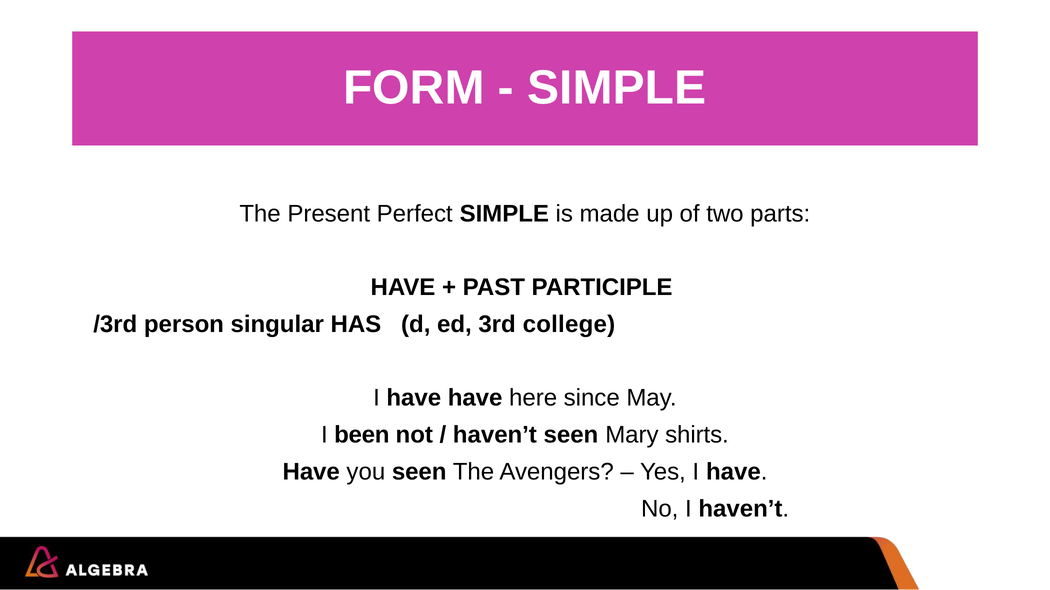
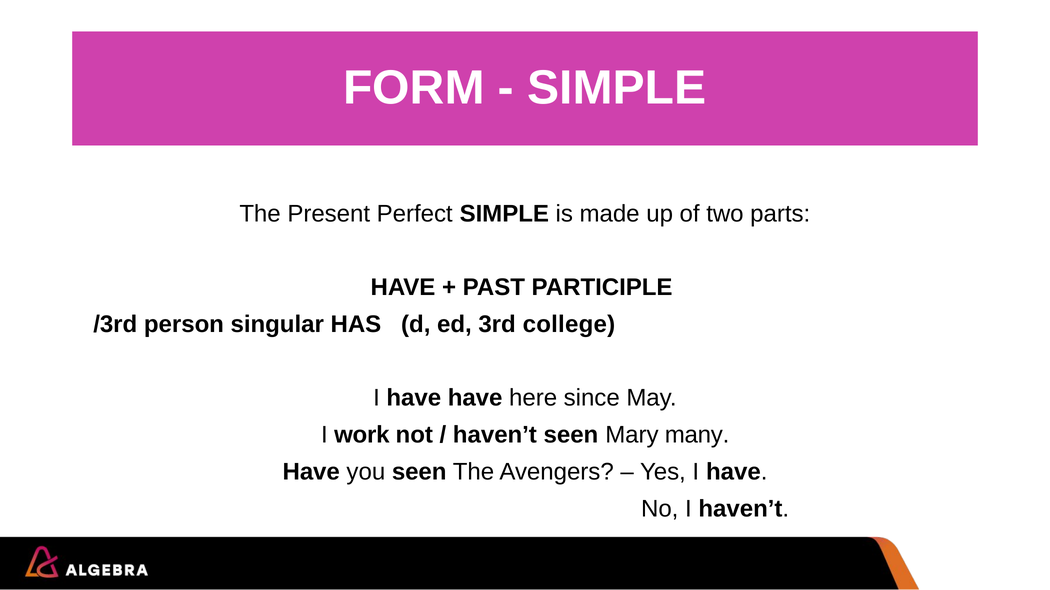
been: been -> work
shirts: shirts -> many
